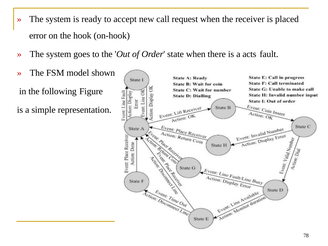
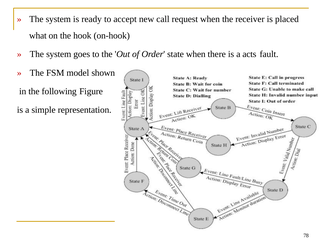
error: error -> what
